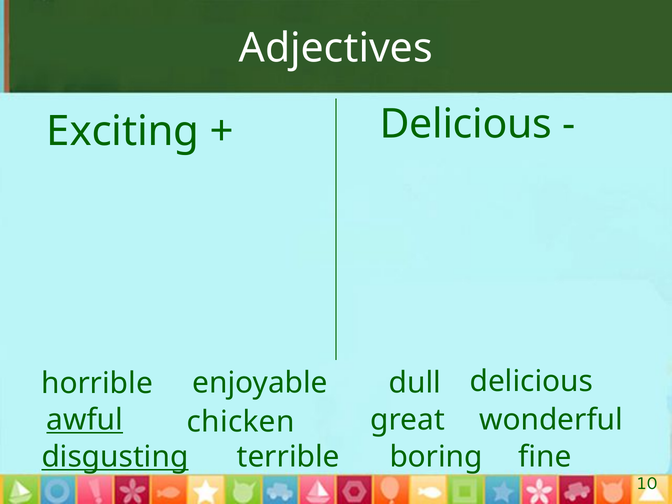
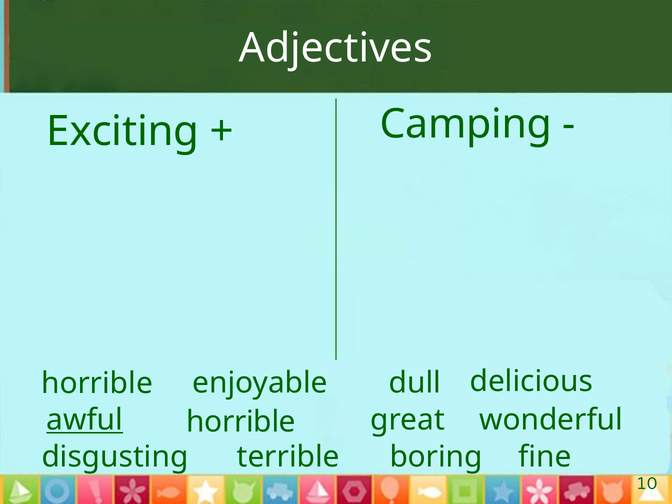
Delicious at (466, 124): Delicious -> Camping
chicken at (241, 422): chicken -> horrible
disgusting underline: present -> none
